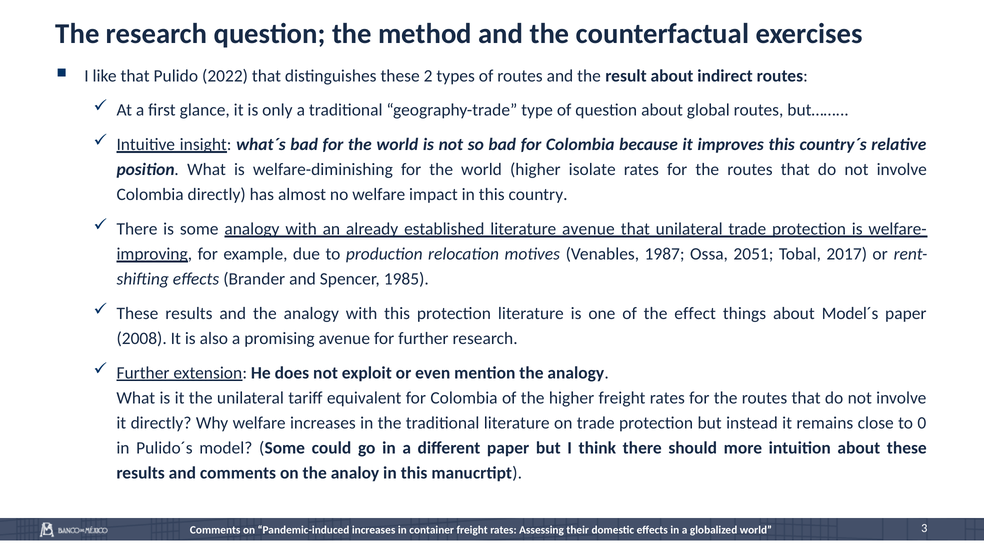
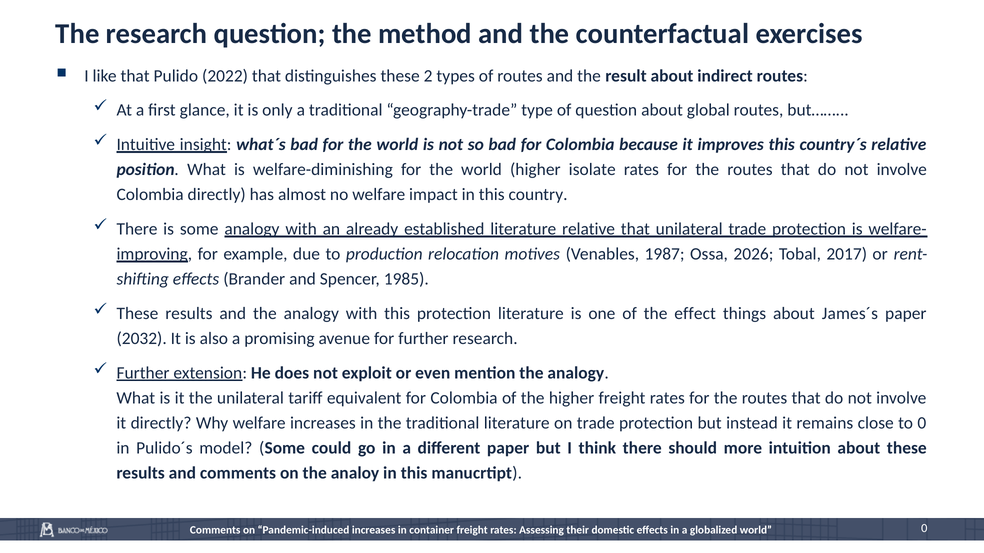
literature avenue: avenue -> relative
2051: 2051 -> 2026
Model´s: Model´s -> James´s
2008: 2008 -> 2032
world 3: 3 -> 0
